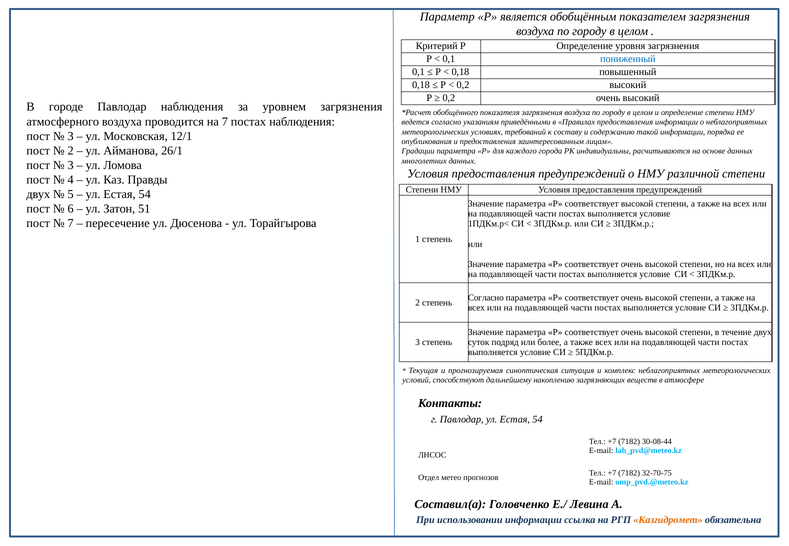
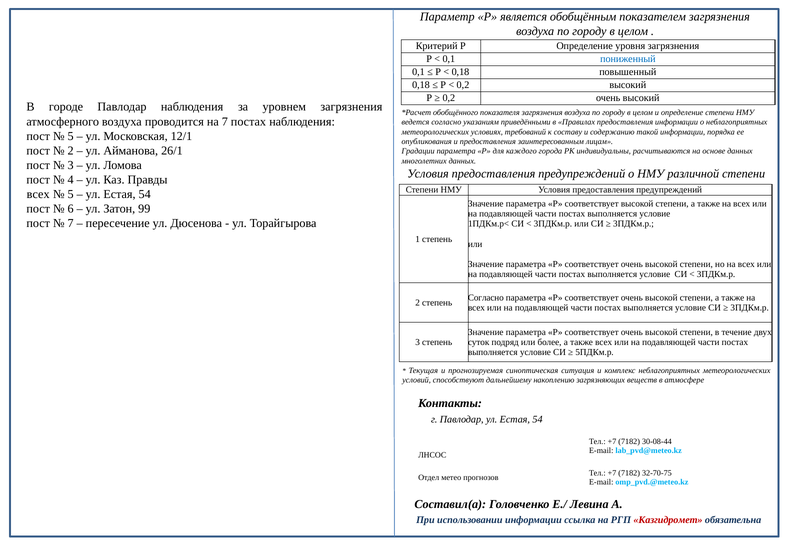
3 at (71, 136): 3 -> 5
двух at (38, 194): двух -> всех
51: 51 -> 99
Казгидромет colour: orange -> red
